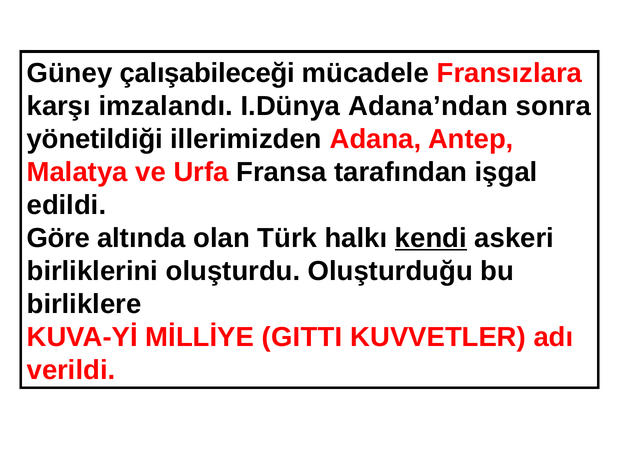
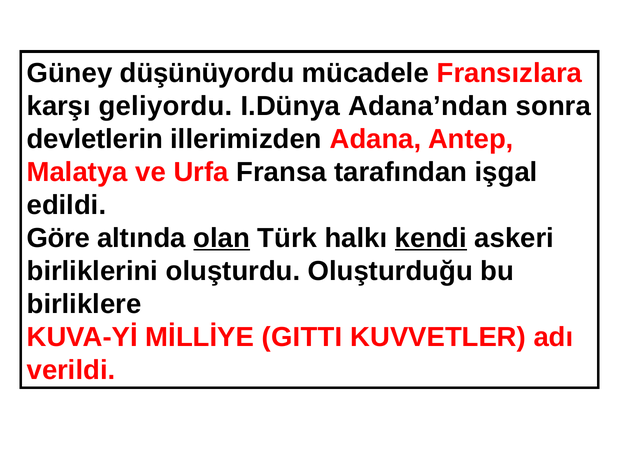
çalışabileceği: çalışabileceği -> düşünüyordu
imzalandı: imzalandı -> geliyordu
yönetildiği: yönetildiği -> devletlerin
olan underline: none -> present
